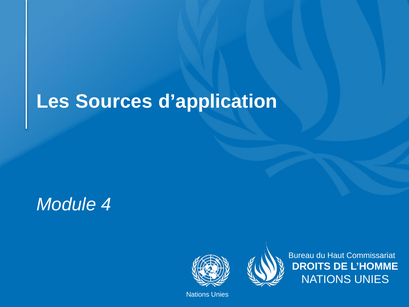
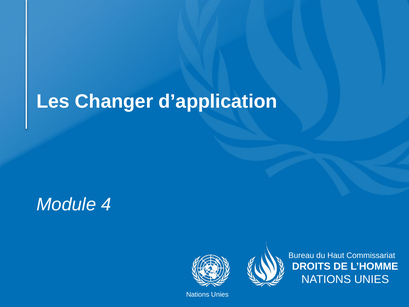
Sources: Sources -> Changer
